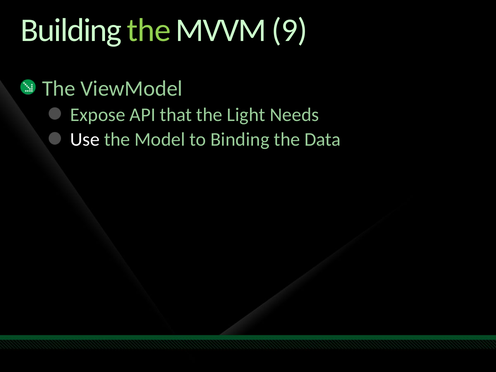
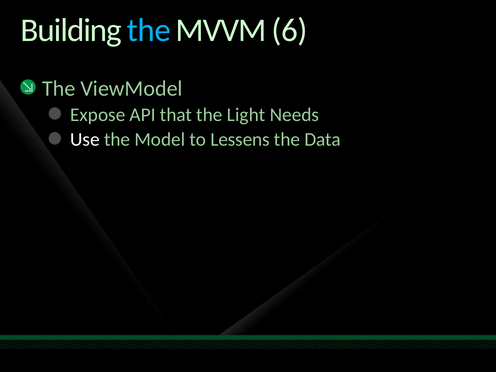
the at (149, 30) colour: light green -> light blue
9: 9 -> 6
Binding: Binding -> Lessens
